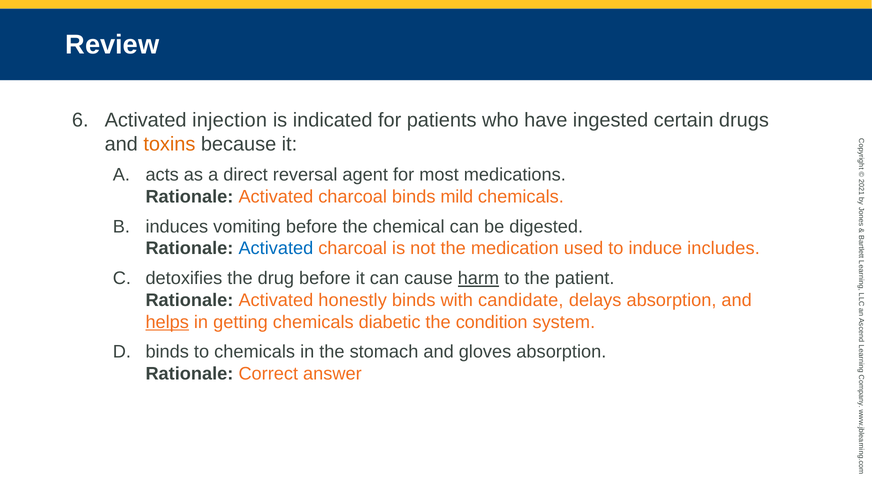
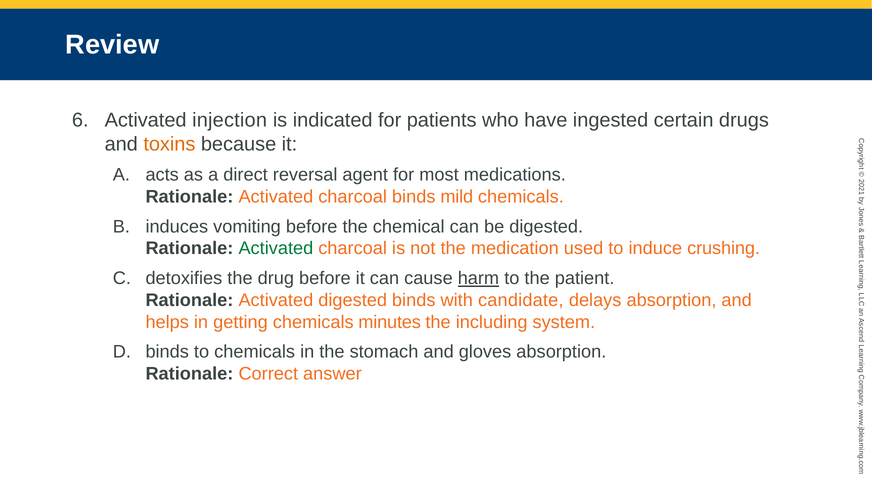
Activated at (276, 249) colour: blue -> green
includes: includes -> crushing
Activated honestly: honestly -> digested
helps underline: present -> none
diabetic: diabetic -> minutes
condition: condition -> including
